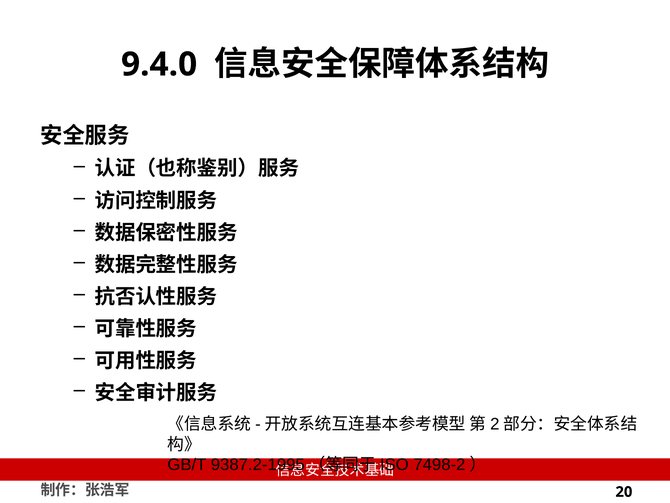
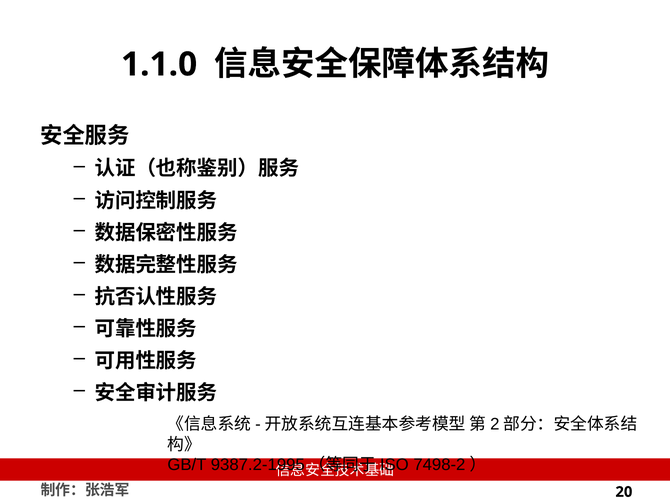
9.4.0: 9.4.0 -> 1.1.0
